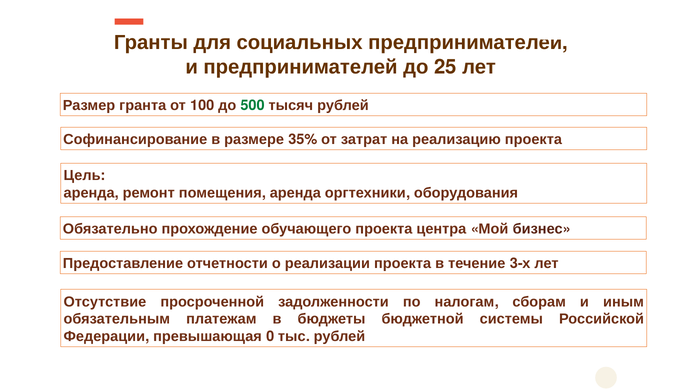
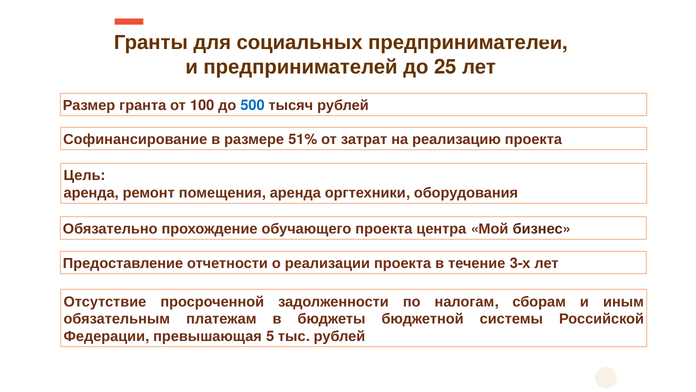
500 colour: green -> blue
35%: 35% -> 51%
0: 0 -> 5
